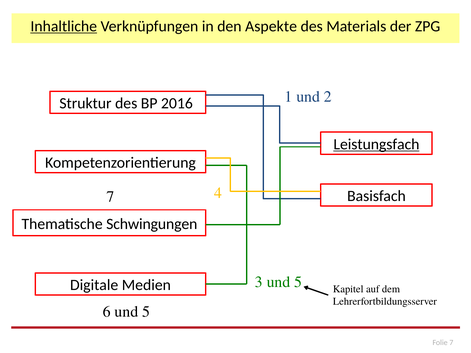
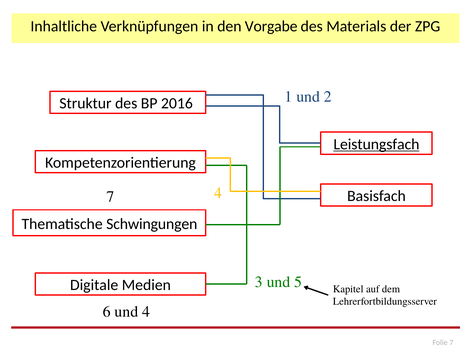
Inhaltliche underline: present -> none
Aspekte: Aspekte -> Vorgabe
6 und 5: 5 -> 4
